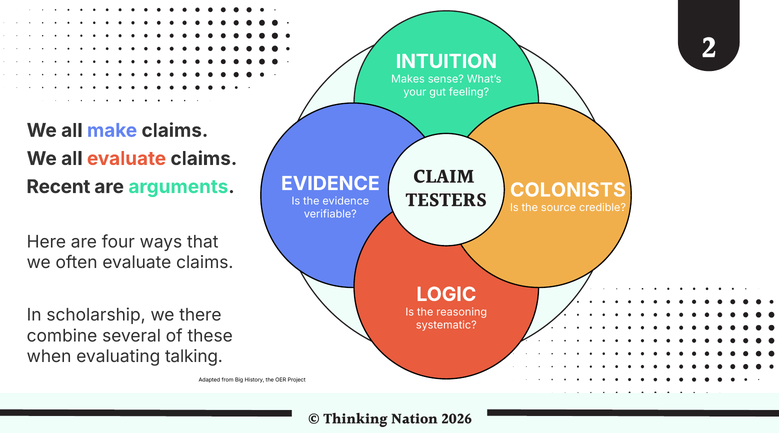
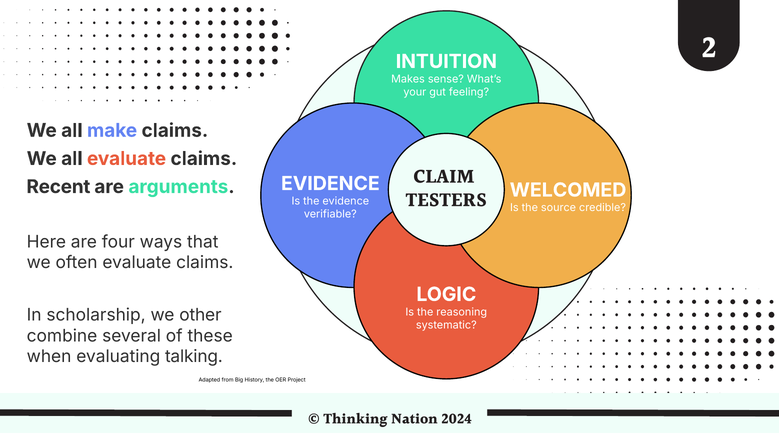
COLONISTS: COLONISTS -> WELCOMED
there: there -> other
2026: 2026 -> 2024
